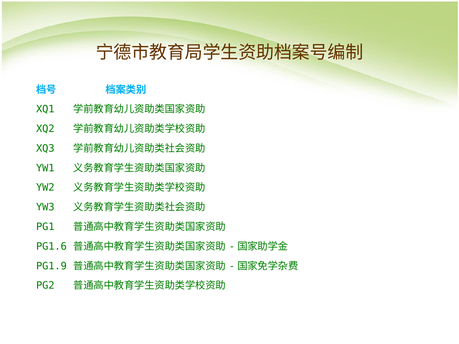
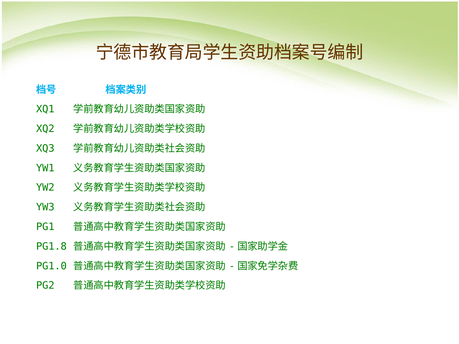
PG1.6: PG1.6 -> PG1.8
PG1.9: PG1.9 -> PG1.0
